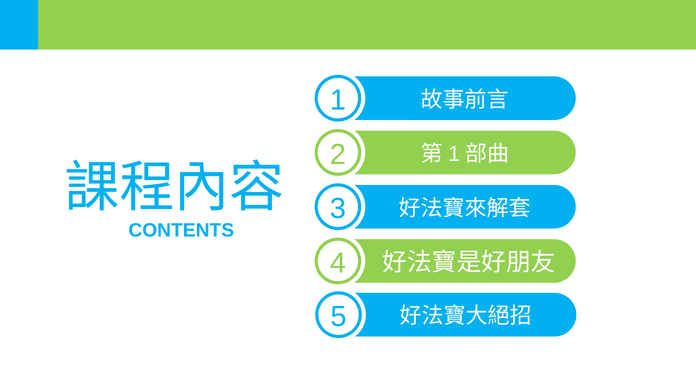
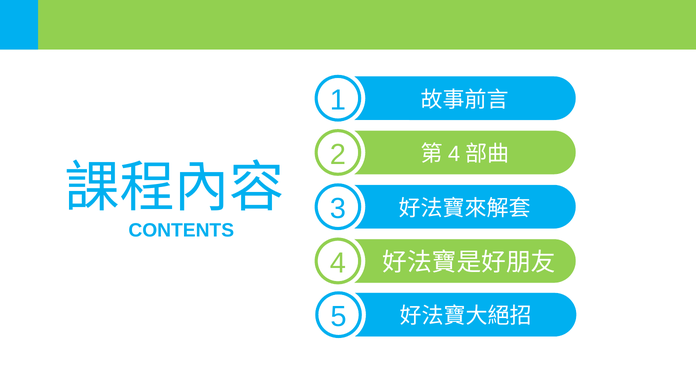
1 at (454, 154): 1 -> 4
